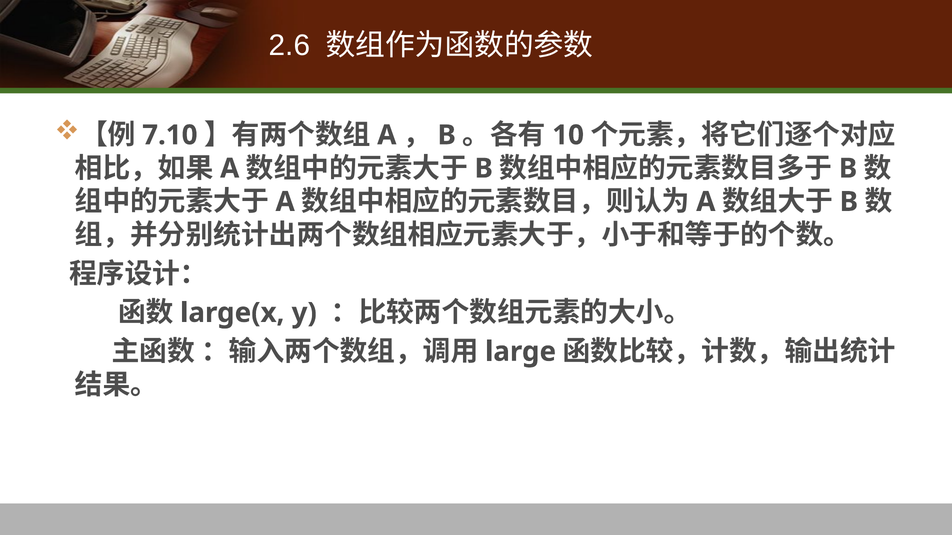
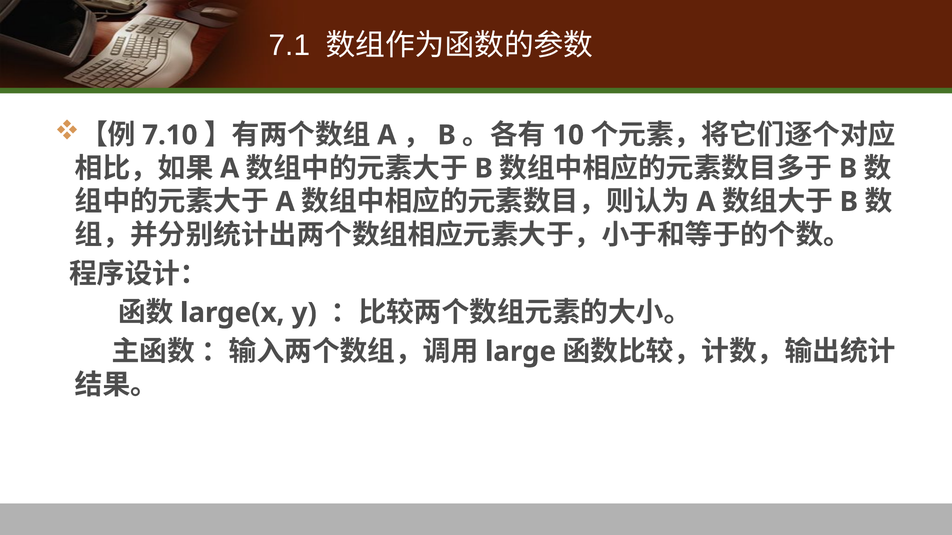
2.6: 2.6 -> 7.1
